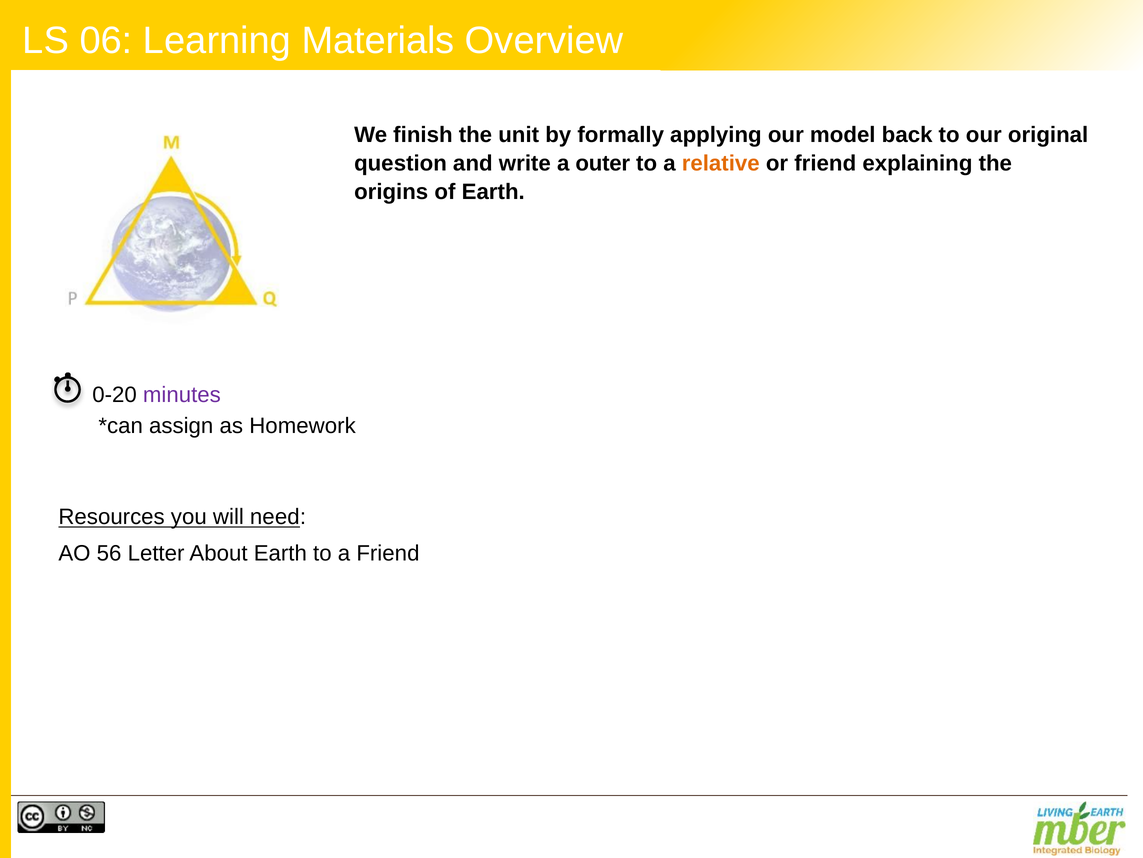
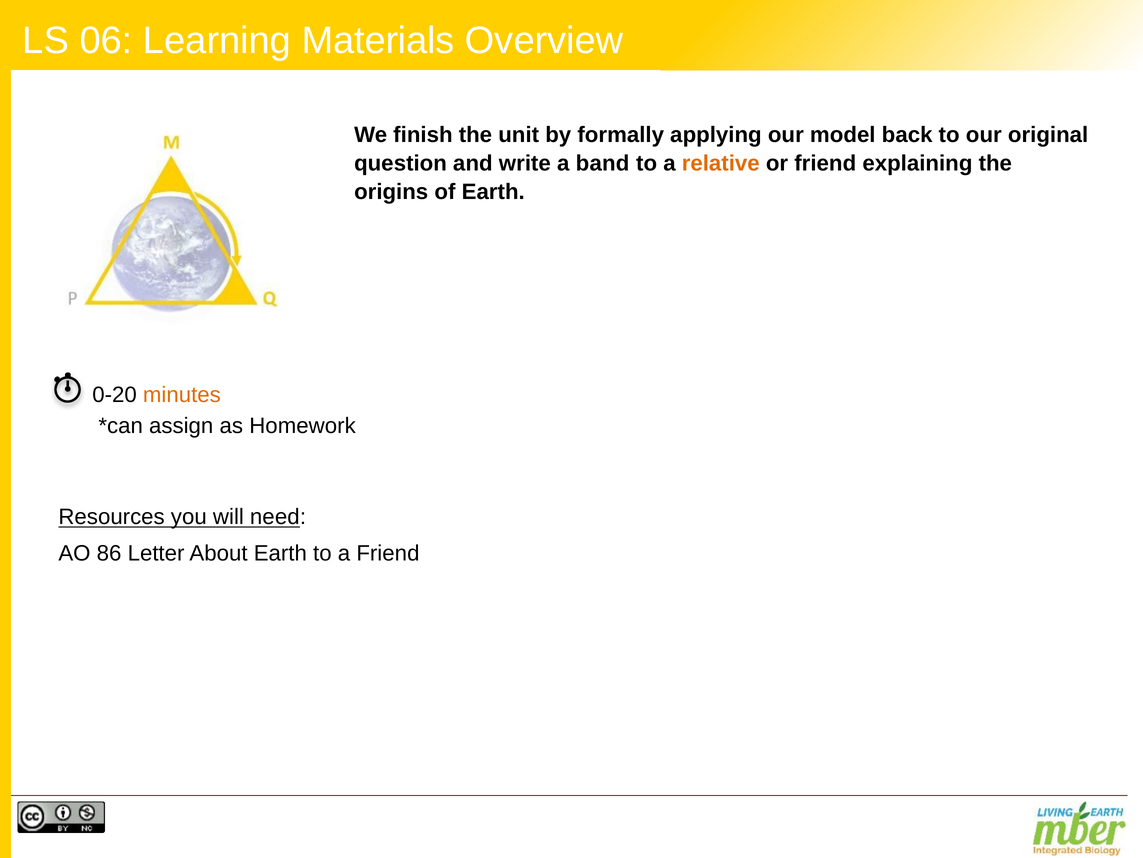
outer: outer -> band
minutes colour: purple -> orange
56: 56 -> 86
